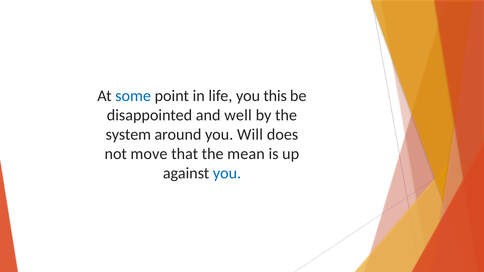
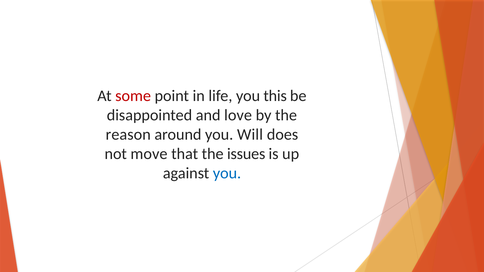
some colour: blue -> red
well: well -> love
system: system -> reason
mean: mean -> issues
